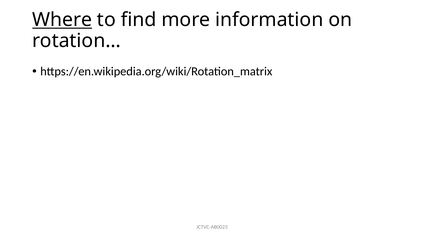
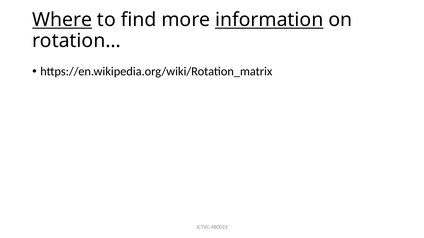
information underline: none -> present
